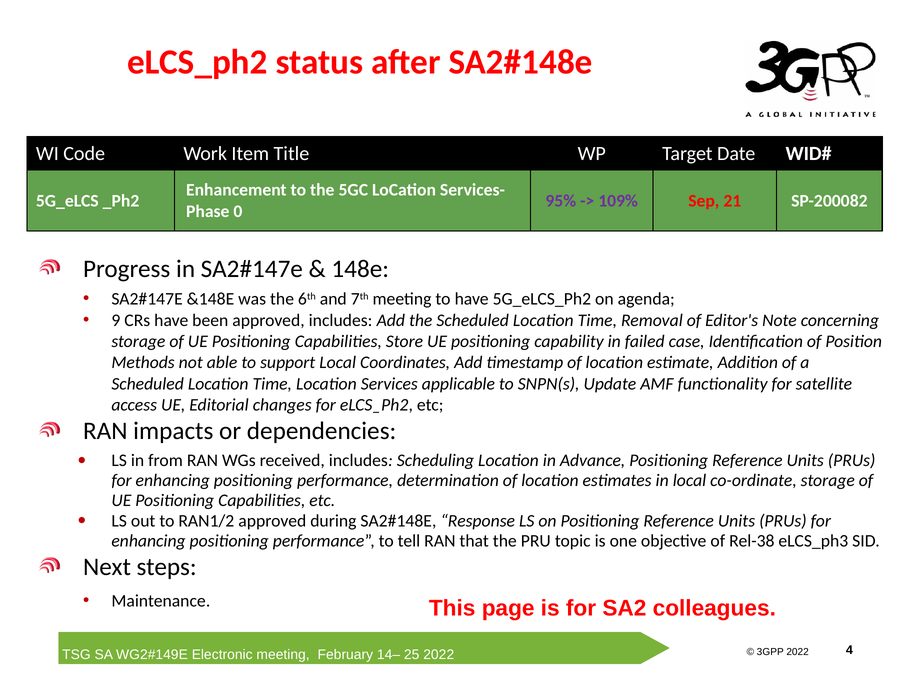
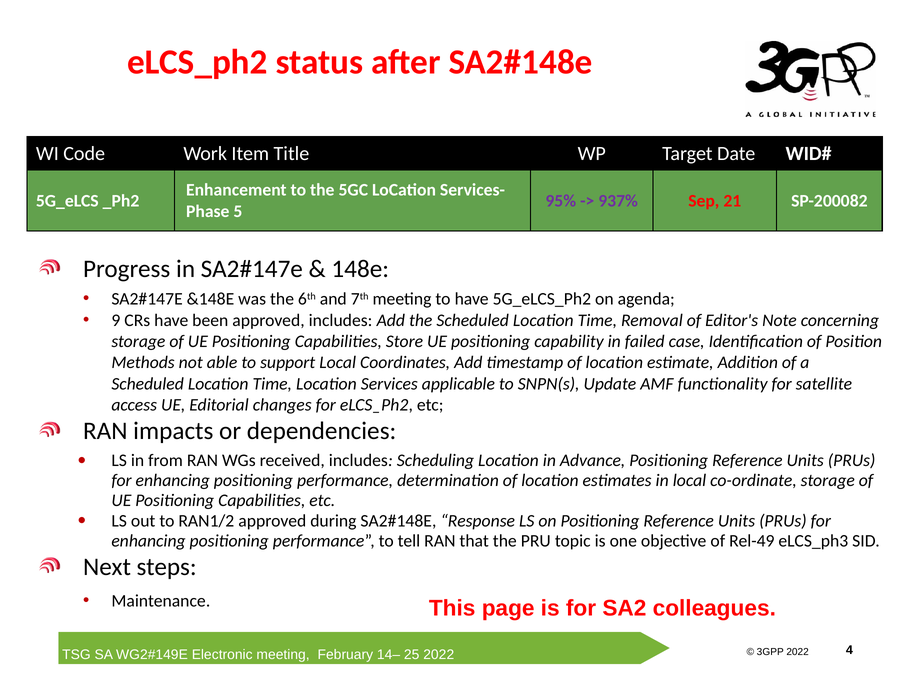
109%: 109% -> 937%
0: 0 -> 5
Rel-38: Rel-38 -> Rel-49
